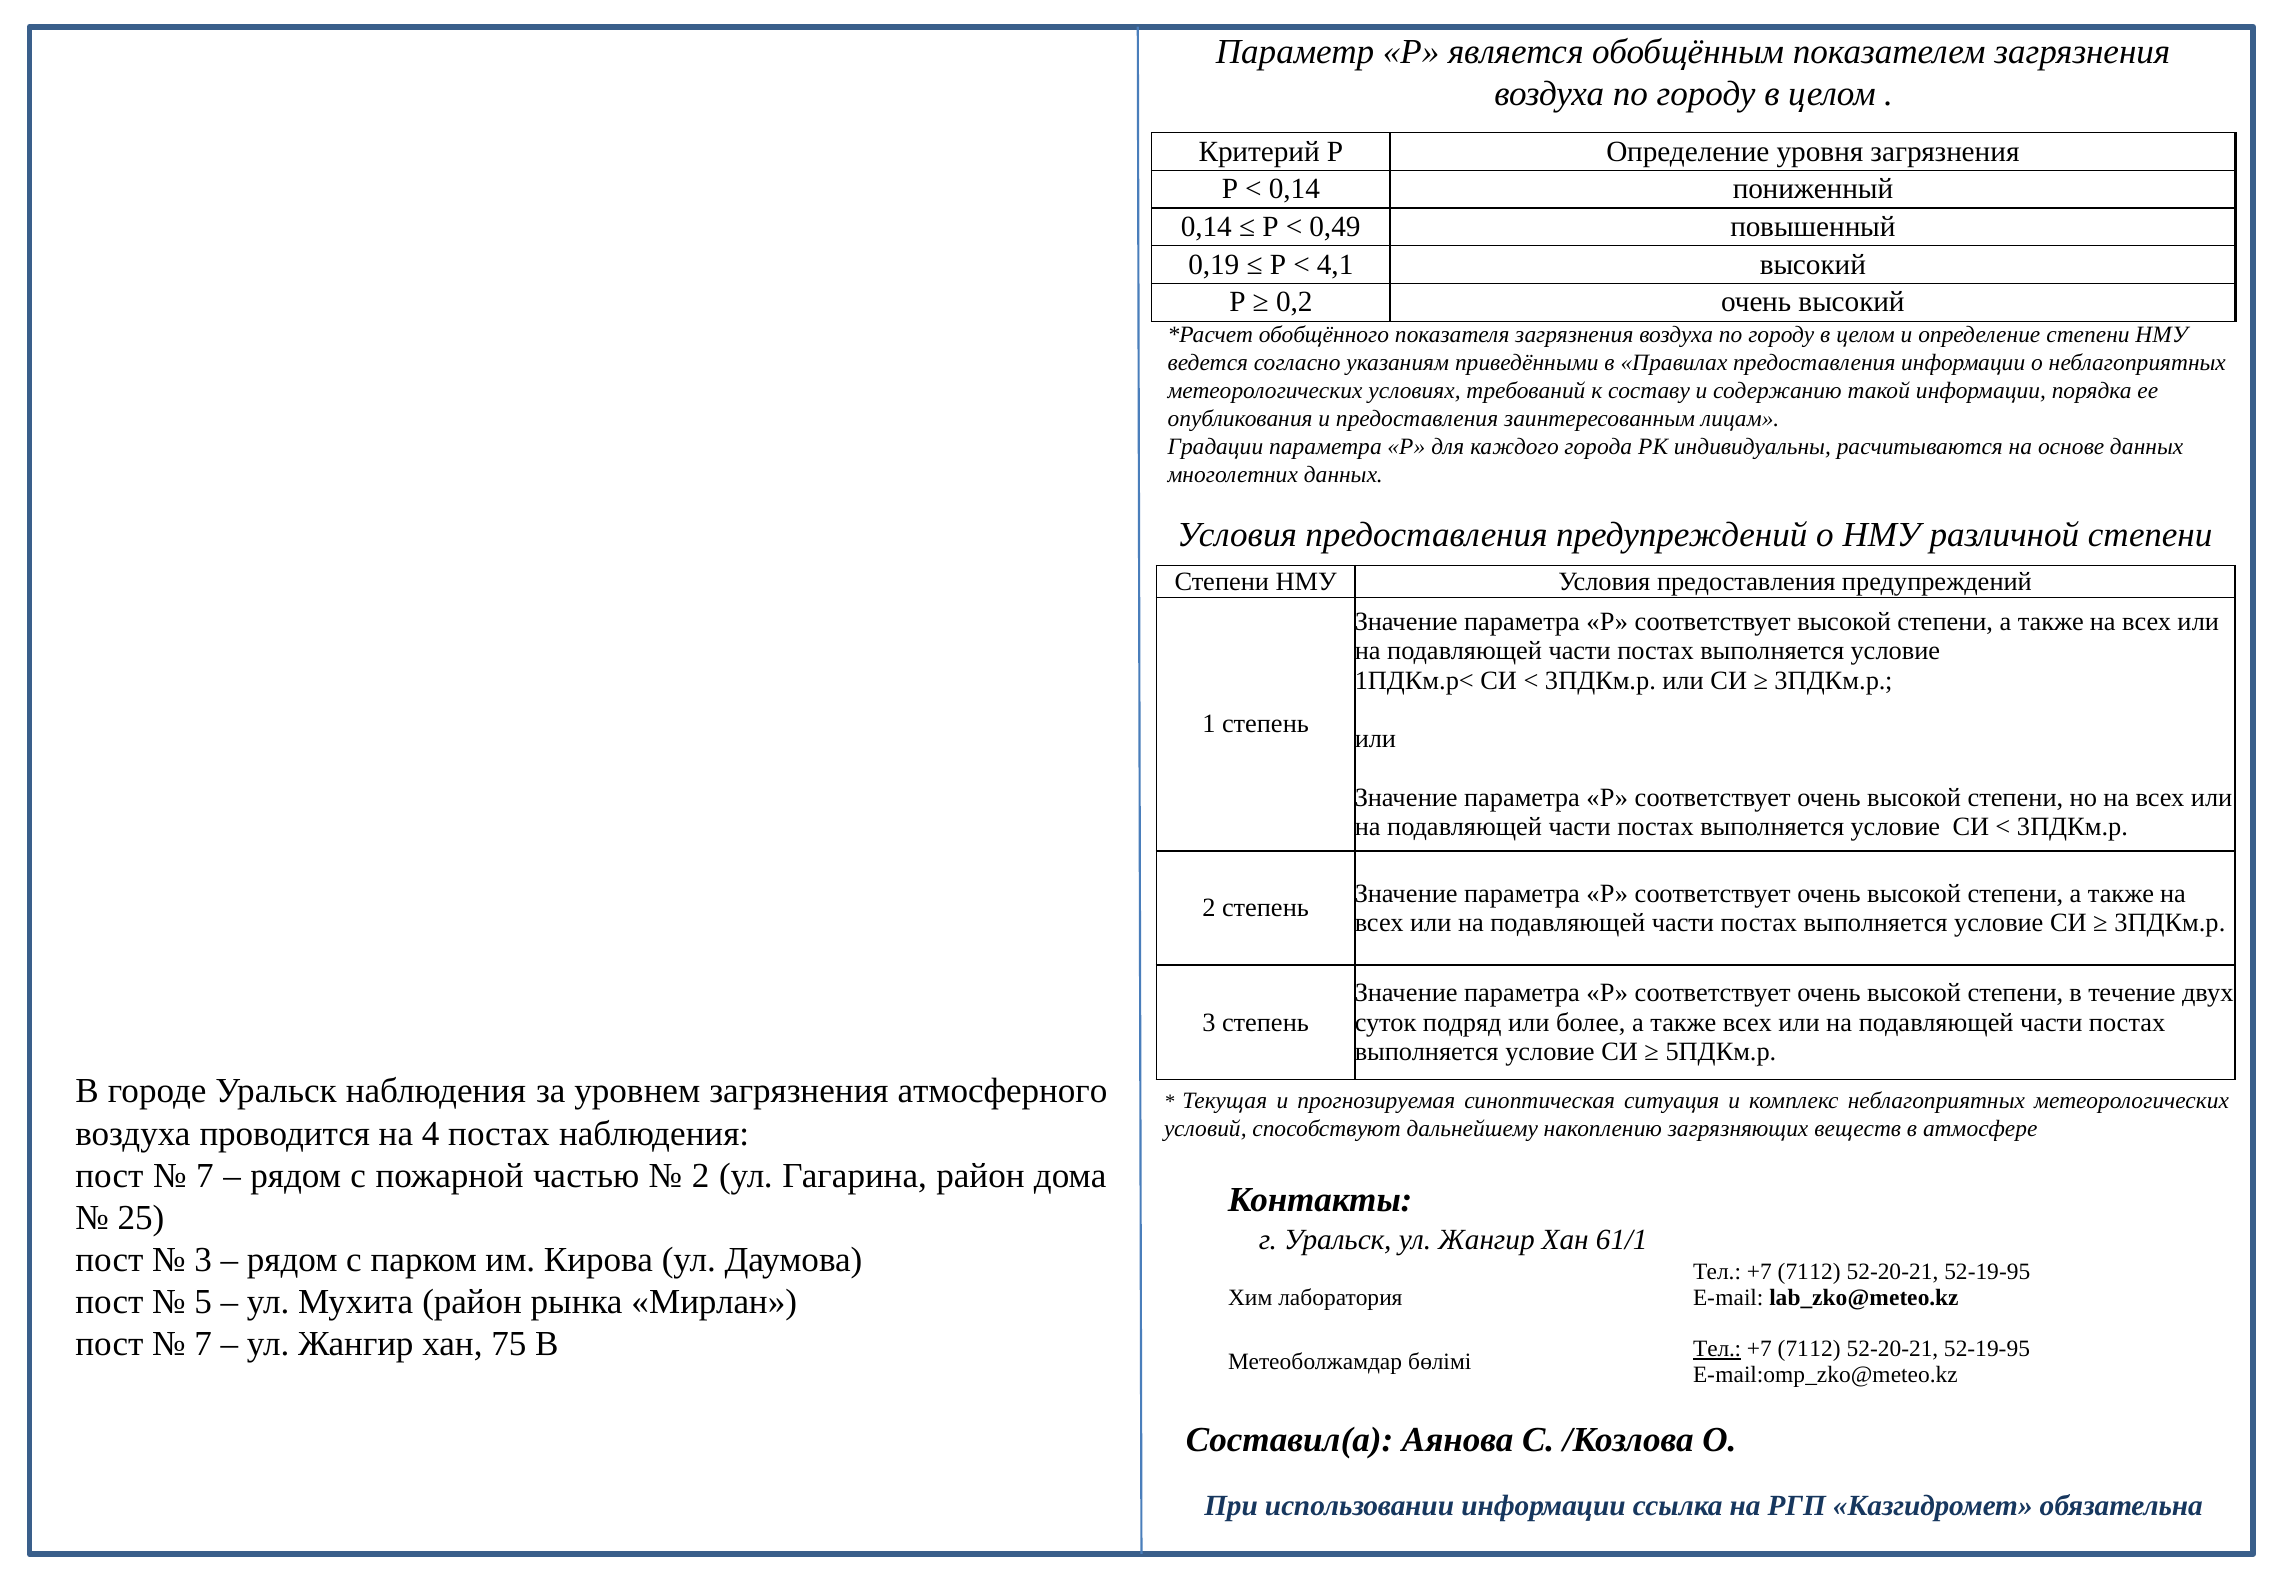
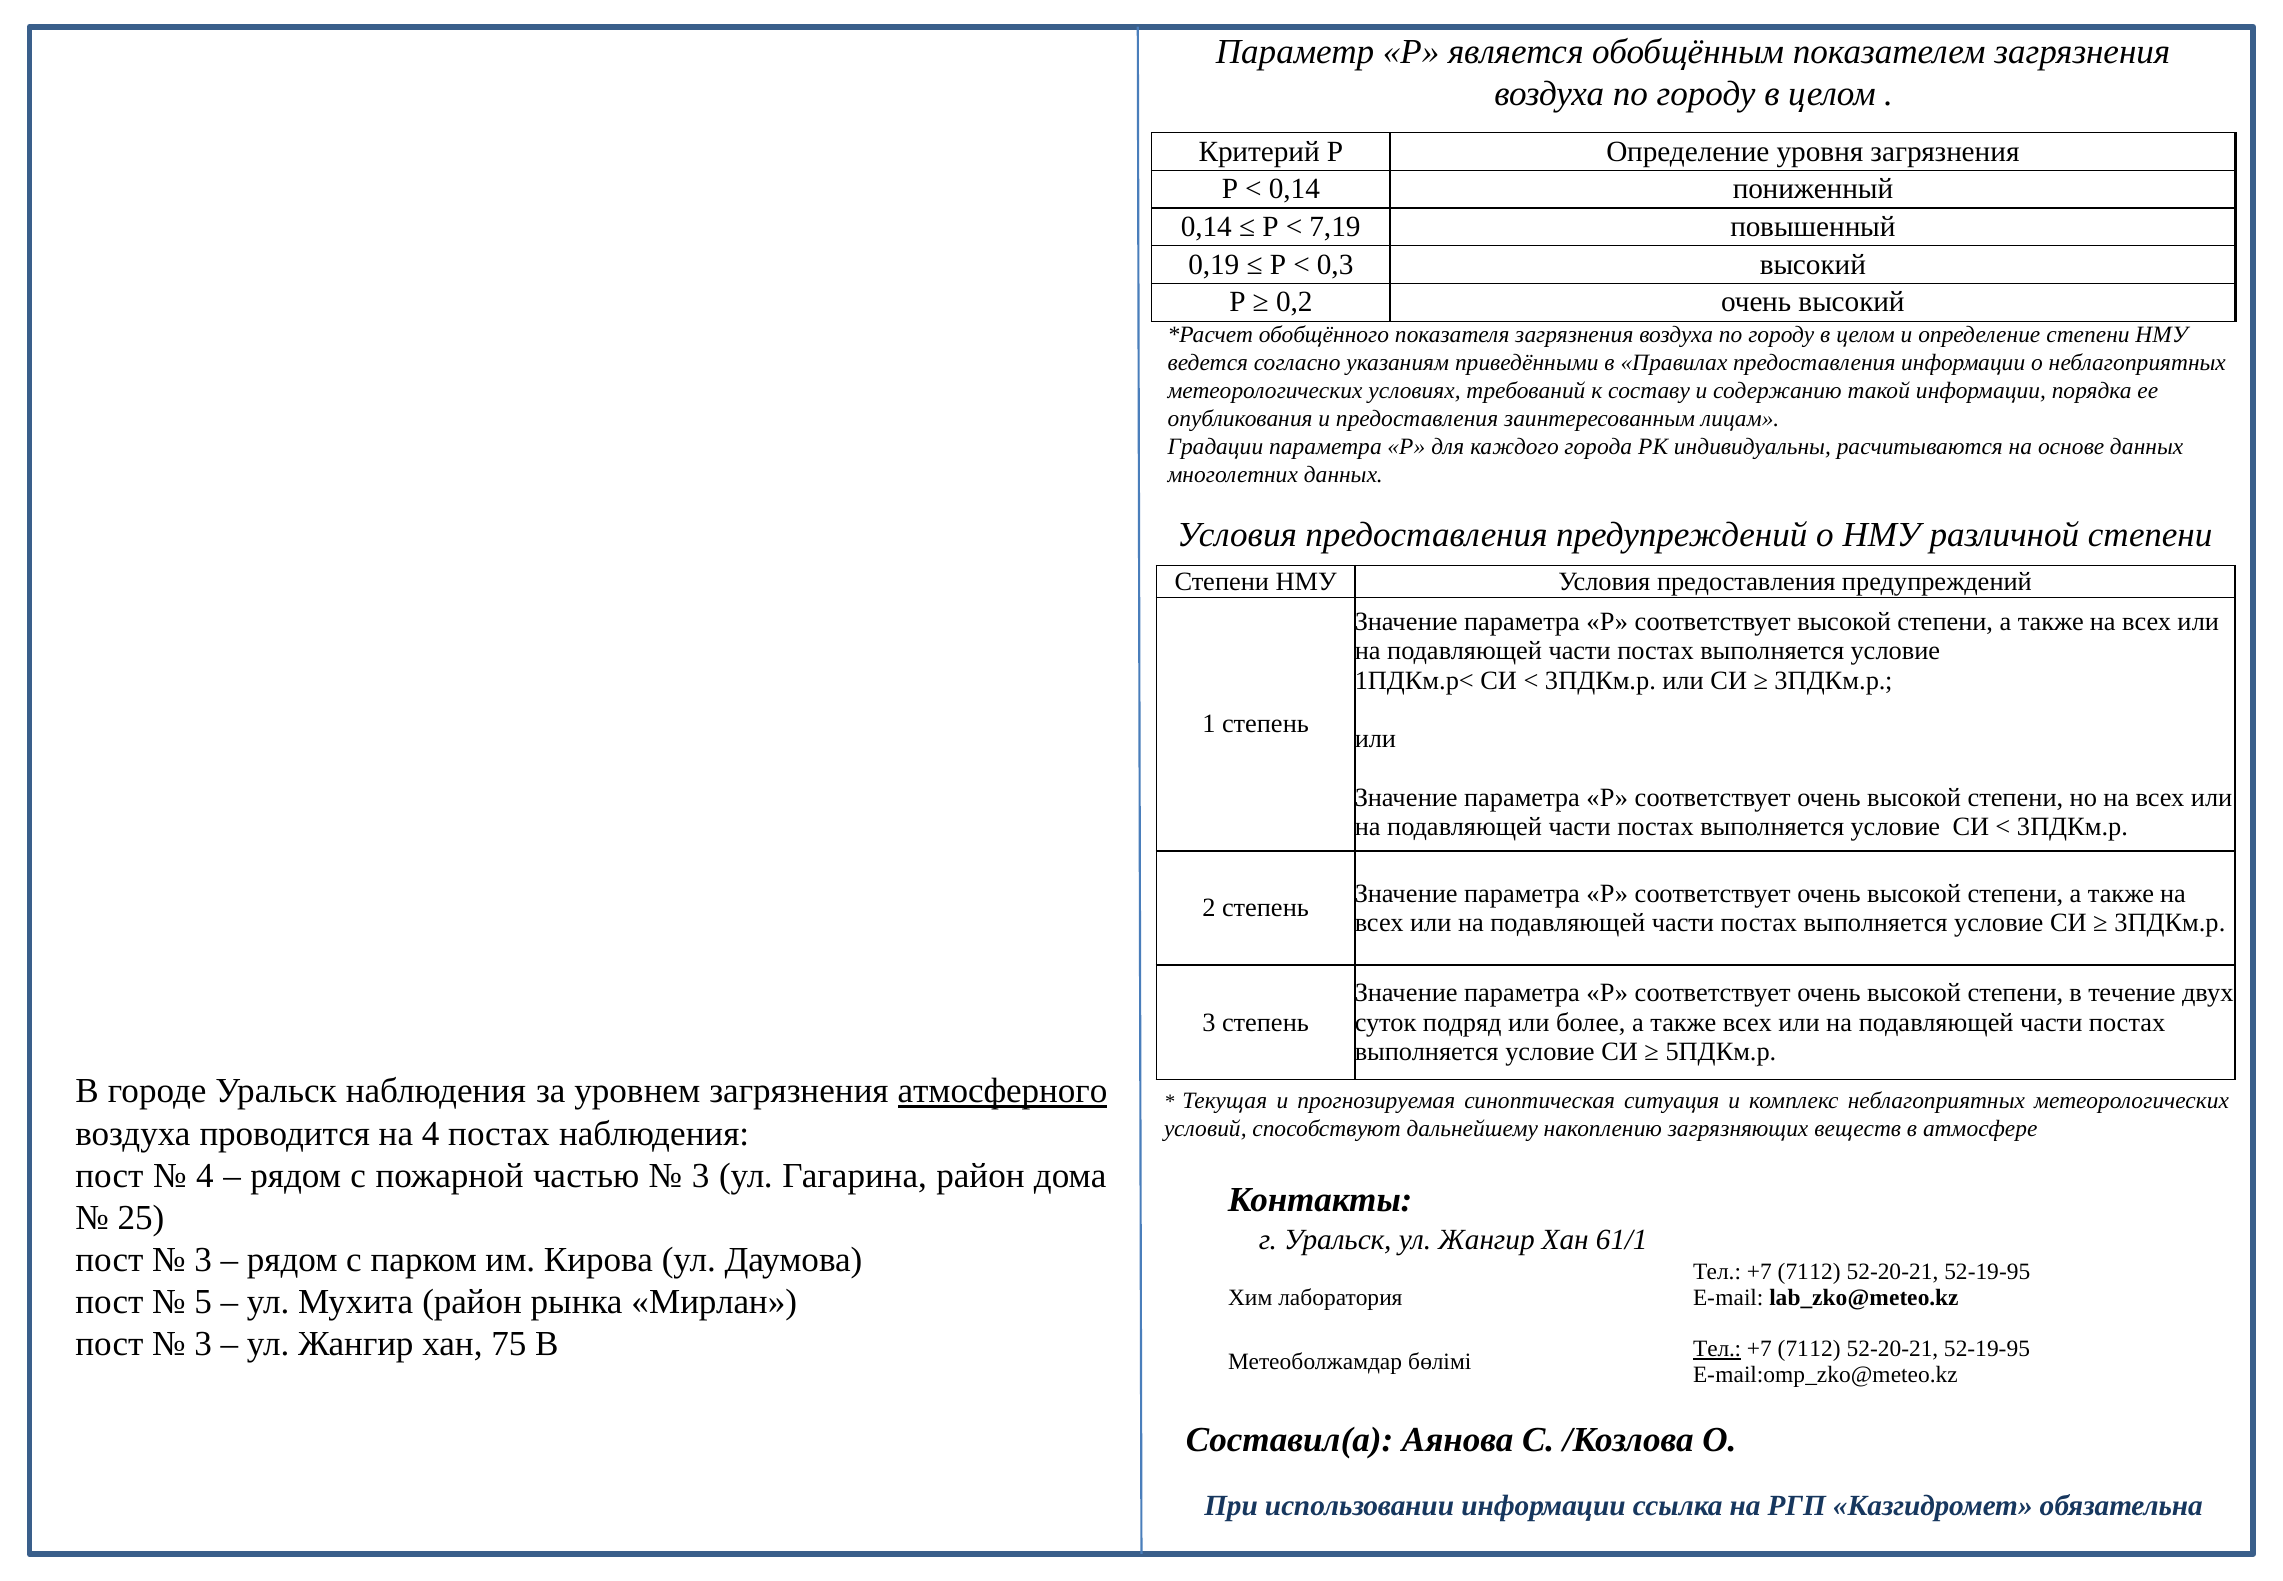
0,49: 0,49 -> 7,19
4,1: 4,1 -> 0,3
атмосферного underline: none -> present
7 at (205, 1175): 7 -> 4
2 at (701, 1175): 2 -> 3
7 at (203, 1344): 7 -> 3
